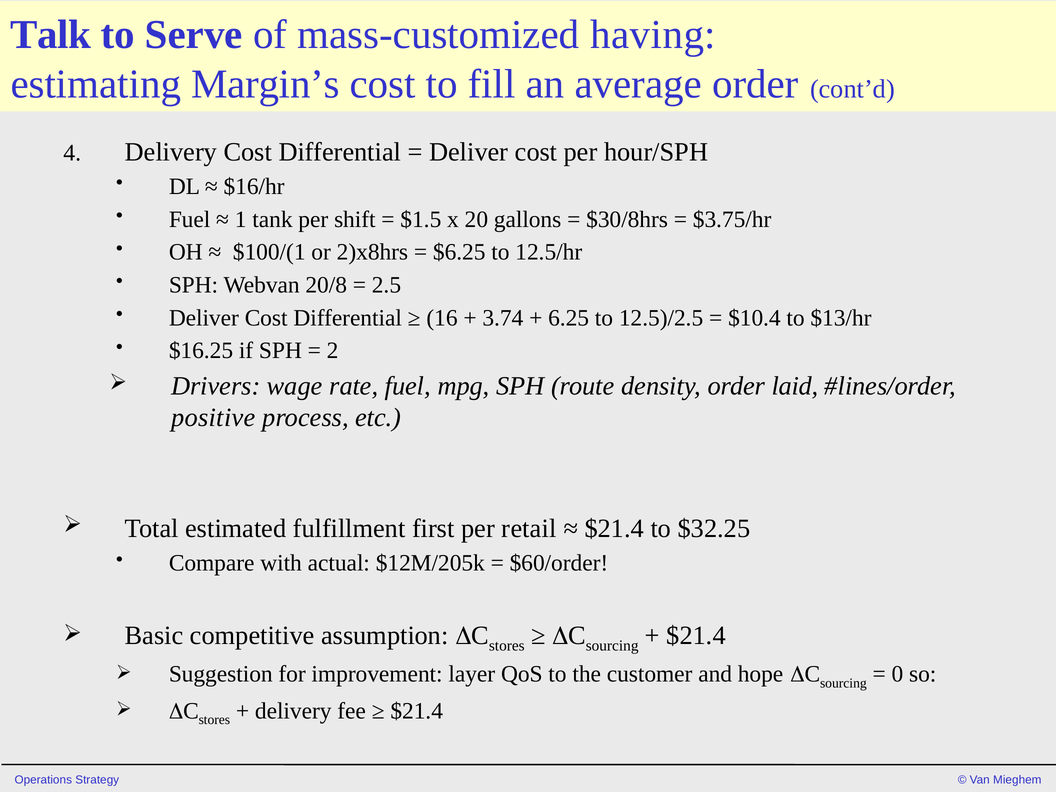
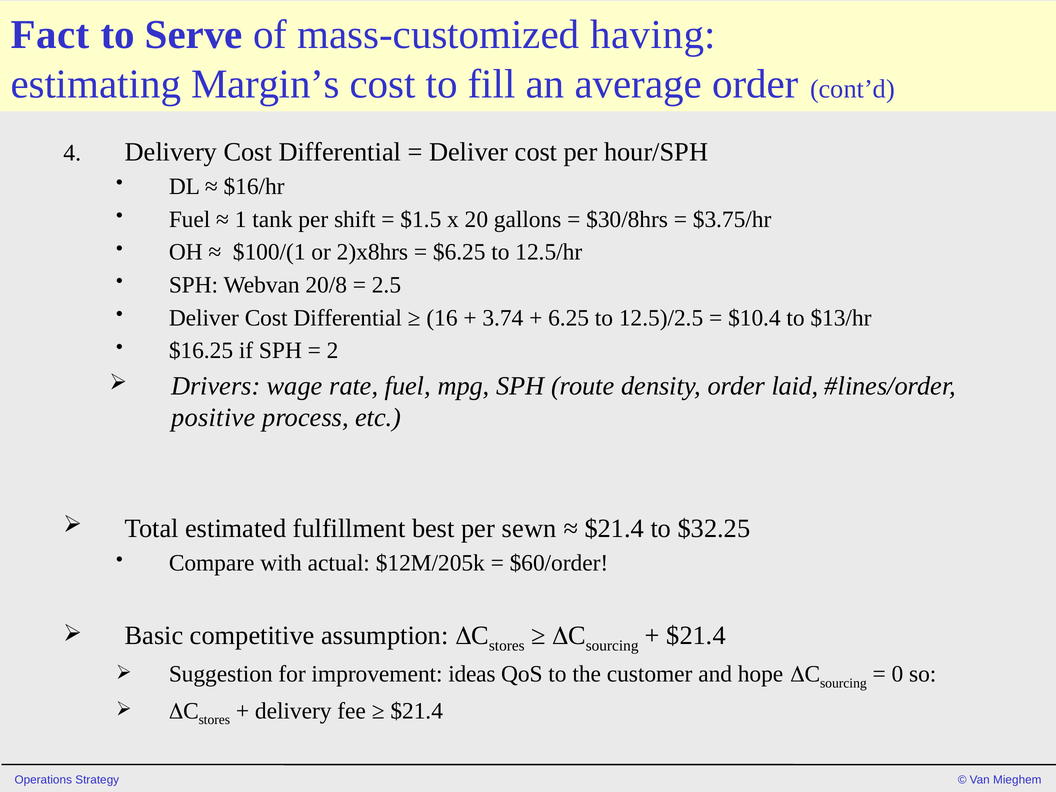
Talk: Talk -> Fact
first: first -> best
retail: retail -> sewn
layer: layer -> ideas
